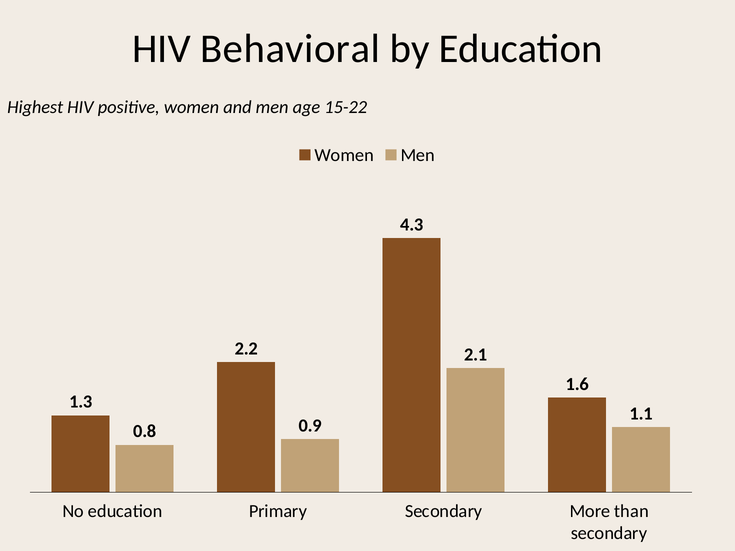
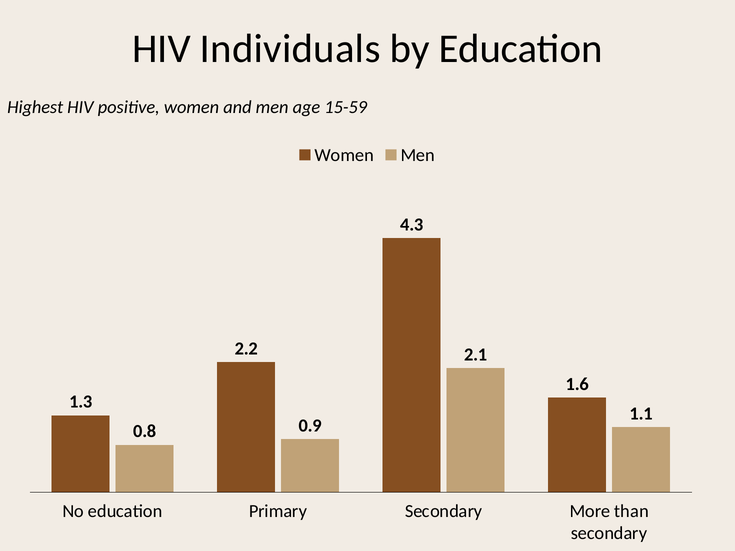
Behavioral: Behavioral -> Individuals
15-22: 15-22 -> 15-59
